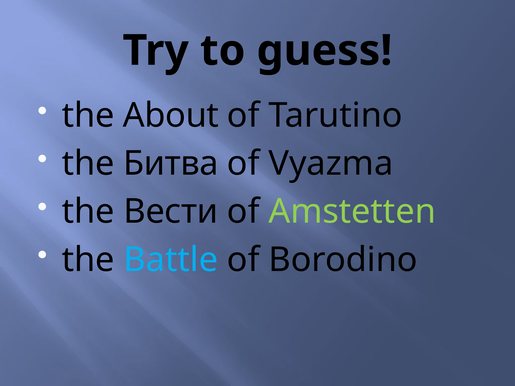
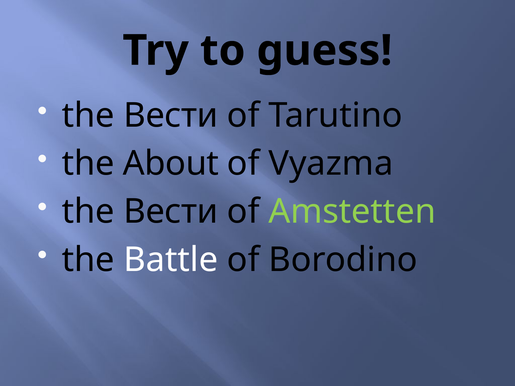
About at (171, 116): About -> Вести
Битва: Битва -> About
Battle colour: light blue -> white
